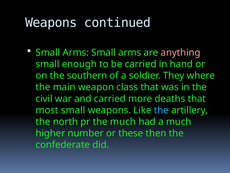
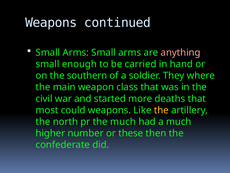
and carried: carried -> started
most small: small -> could
the at (161, 110) colour: light blue -> yellow
